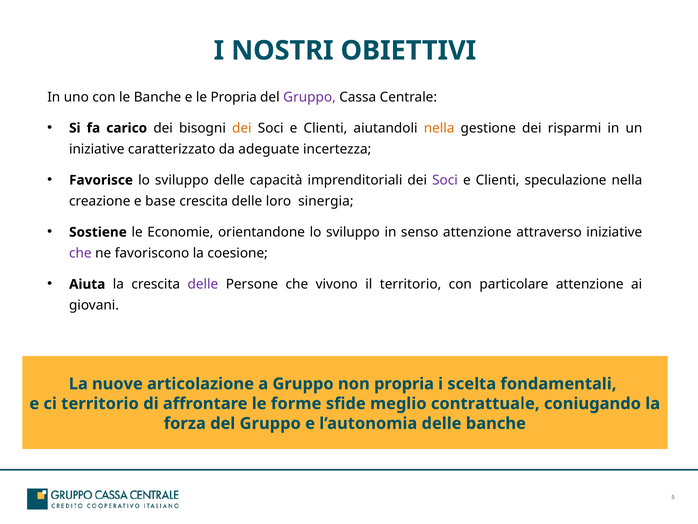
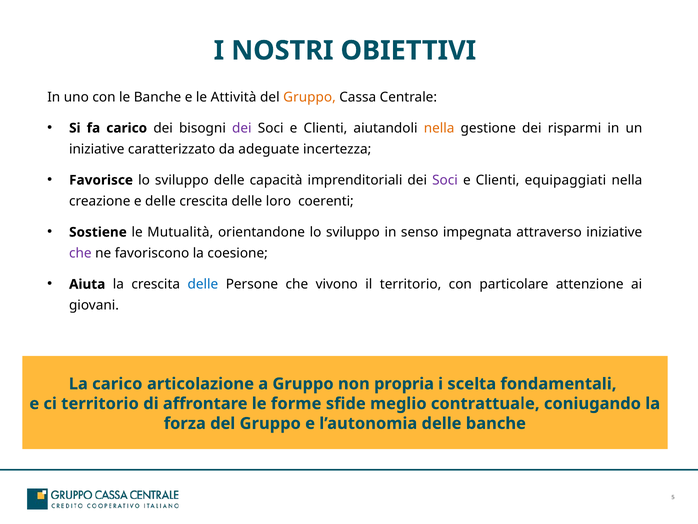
le Propria: Propria -> Attività
Gruppo at (310, 97) colour: purple -> orange
dei at (242, 128) colour: orange -> purple
speculazione: speculazione -> equipaggiati
e base: base -> delle
sinergia: sinergia -> coerenti
Economie: Economie -> Mutualità
senso attenzione: attenzione -> impegnata
delle at (203, 284) colour: purple -> blue
La nuove: nuove -> carico
